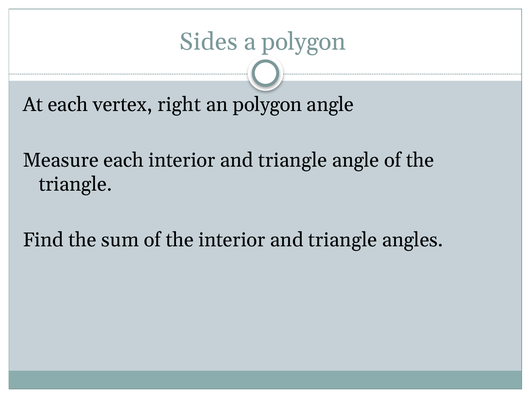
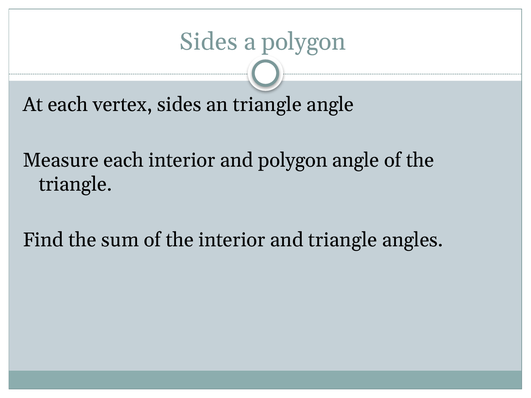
vertex right: right -> sides
an polygon: polygon -> triangle
each interior and triangle: triangle -> polygon
